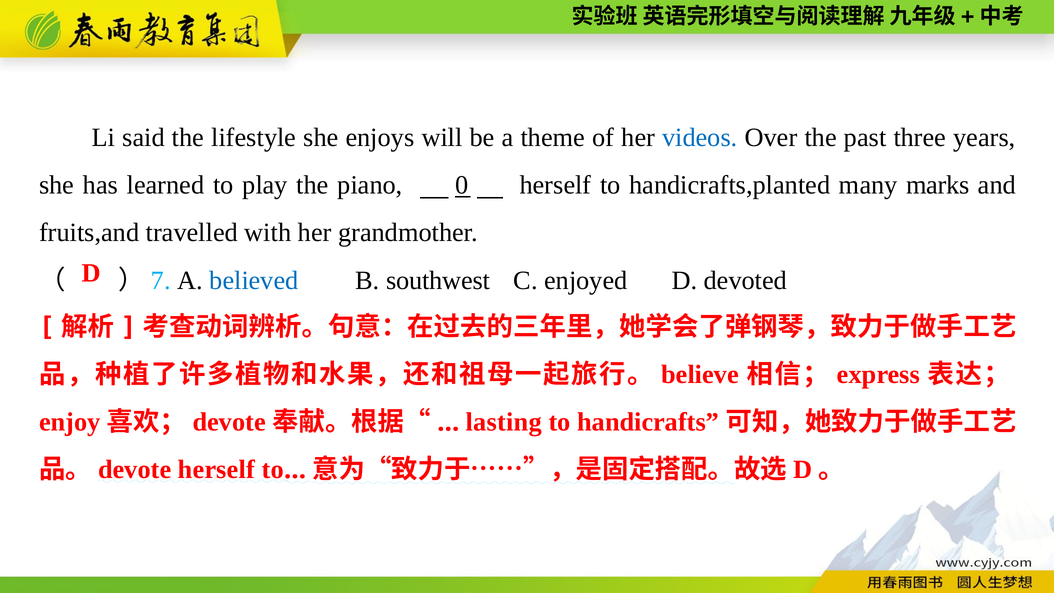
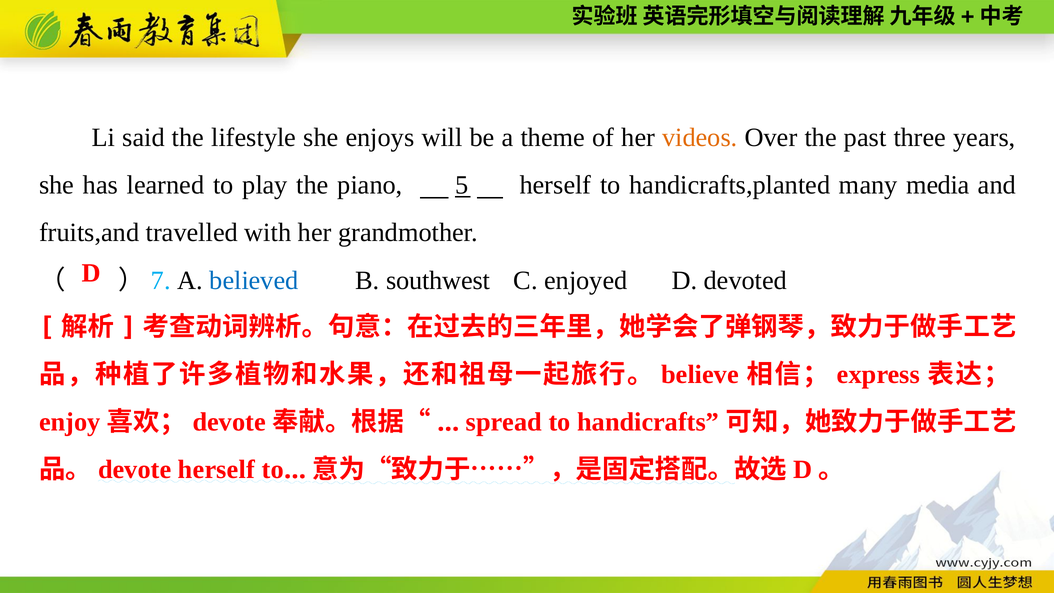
videos colour: blue -> orange
0: 0 -> 5
marks: marks -> media
lasting: lasting -> spread
